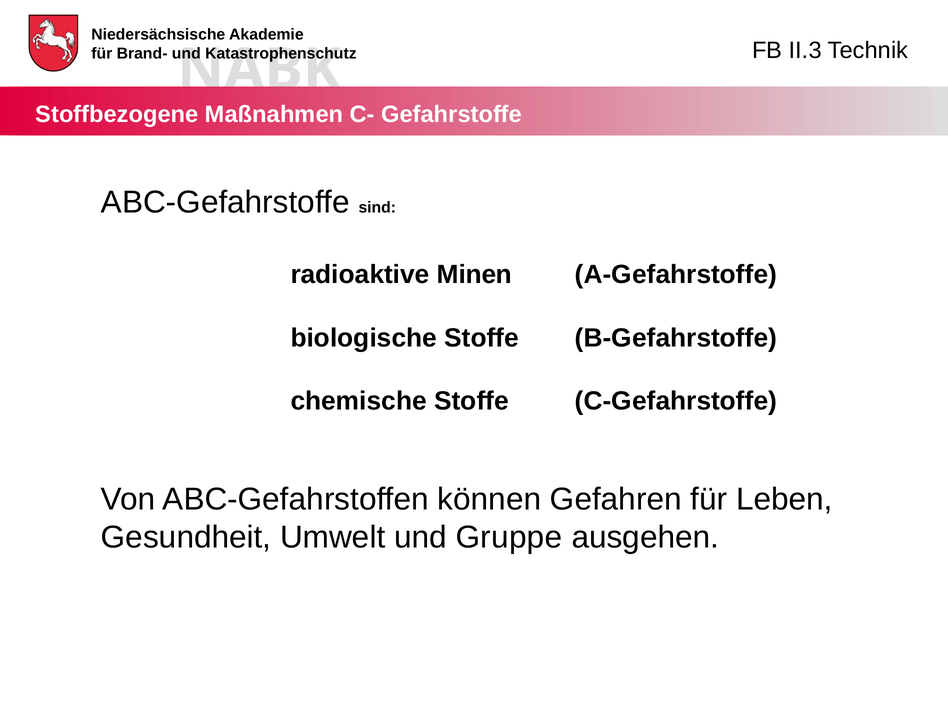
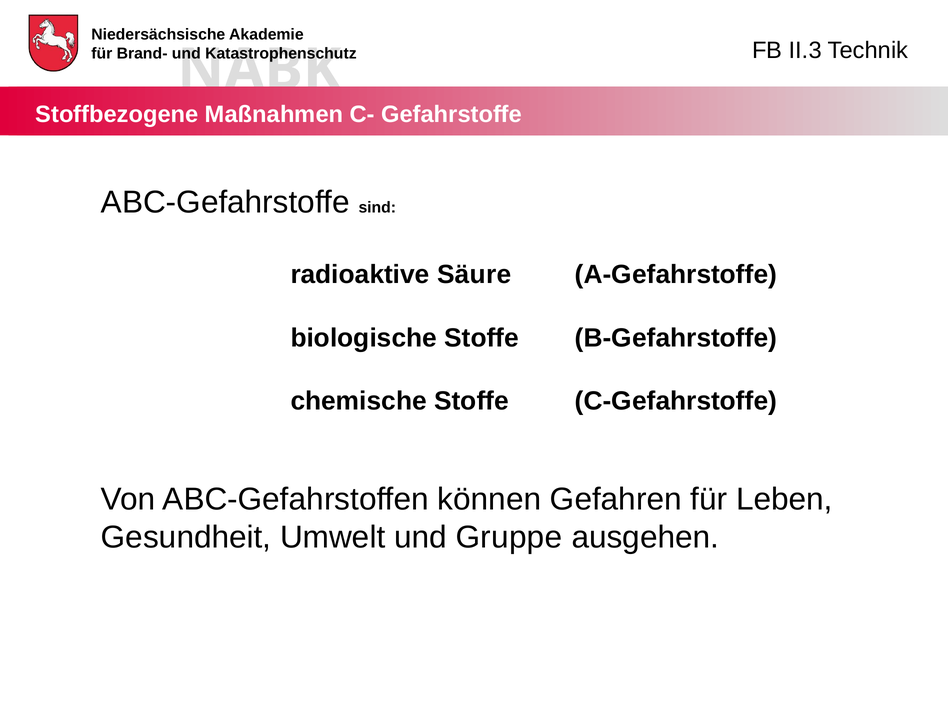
Minen: Minen -> Säure
